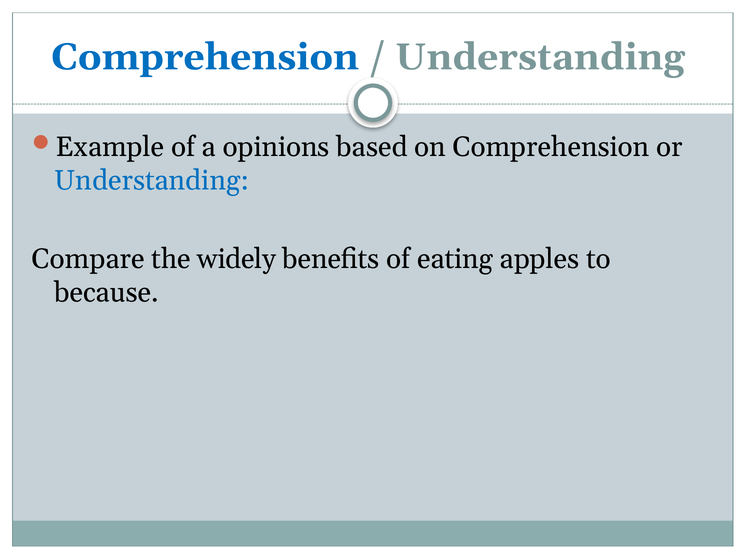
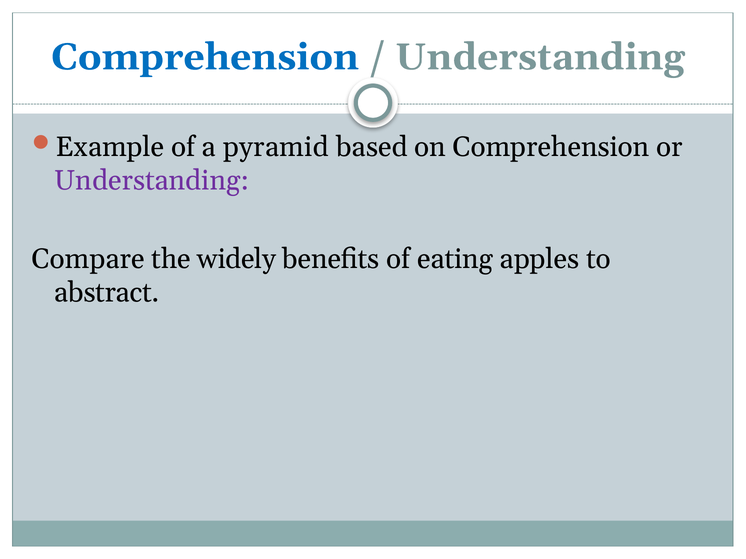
opinions: opinions -> pyramid
Understanding at (152, 181) colour: blue -> purple
because: because -> abstract
